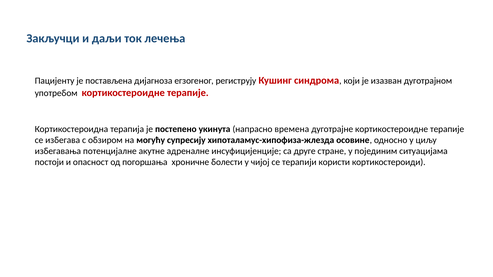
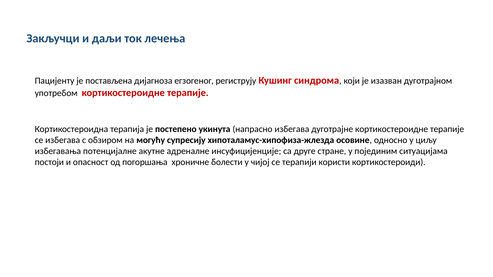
напрасно времена: времена -> избегава
